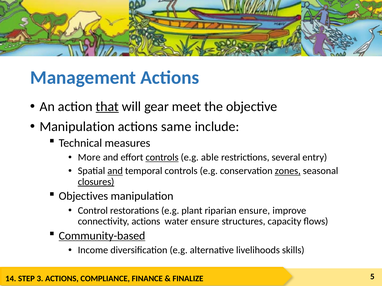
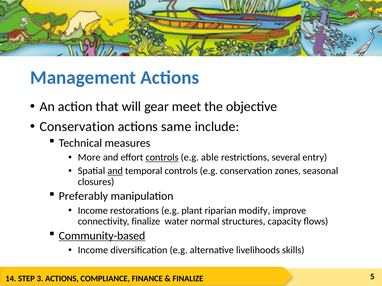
that underline: present -> none
Manipulation at (77, 127): Manipulation -> Conservation
zones underline: present -> none
closures underline: present -> none
Objectives: Objectives -> Preferably
Control at (93, 211): Control -> Income
riparian ensure: ensure -> modify
connectivity actions: actions -> finalize
water ensure: ensure -> normal
